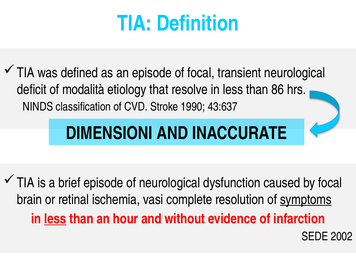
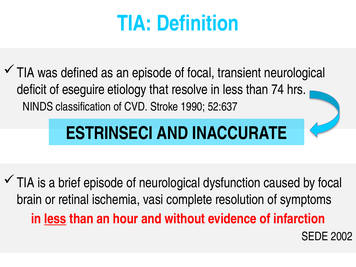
modalità: modalità -> eseguire
86: 86 -> 74
43:637: 43:637 -> 52:637
DIMENSIONI: DIMENSIONI -> ESTRINSECI
symptoms underline: present -> none
